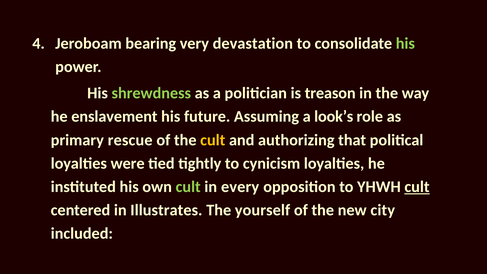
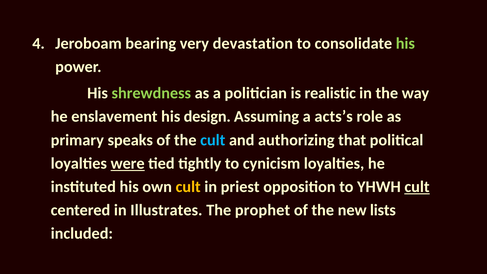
treason: treason -> realistic
future: future -> design
look’s: look’s -> acts’s
rescue: rescue -> speaks
cult at (213, 140) colour: yellow -> light blue
were underline: none -> present
cult at (188, 187) colour: light green -> yellow
every: every -> priest
yourself: yourself -> prophet
city: city -> lists
